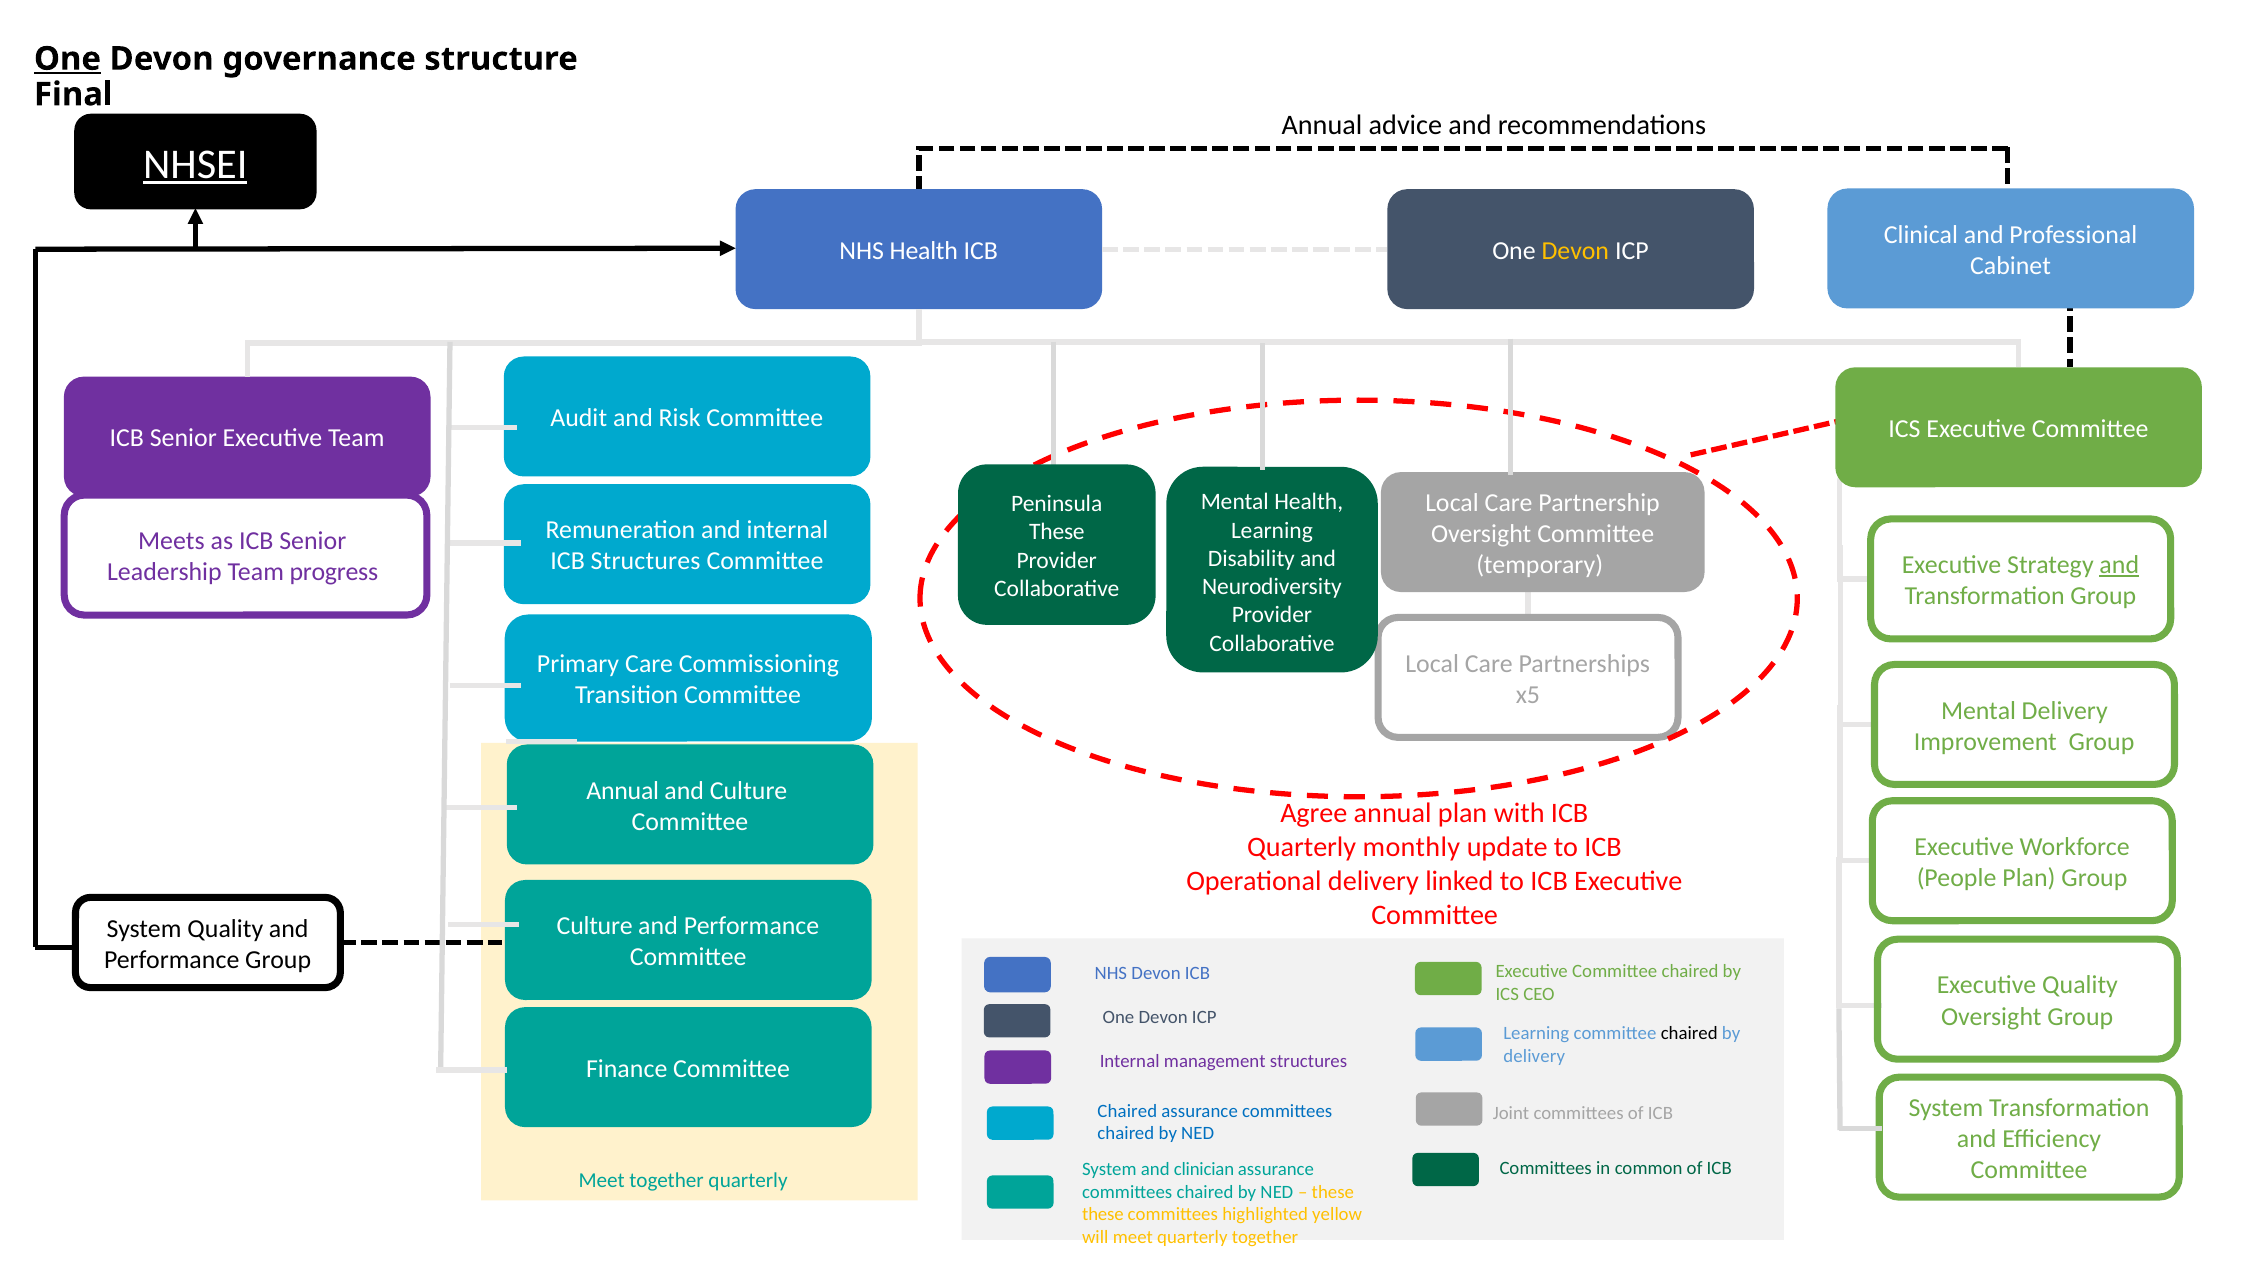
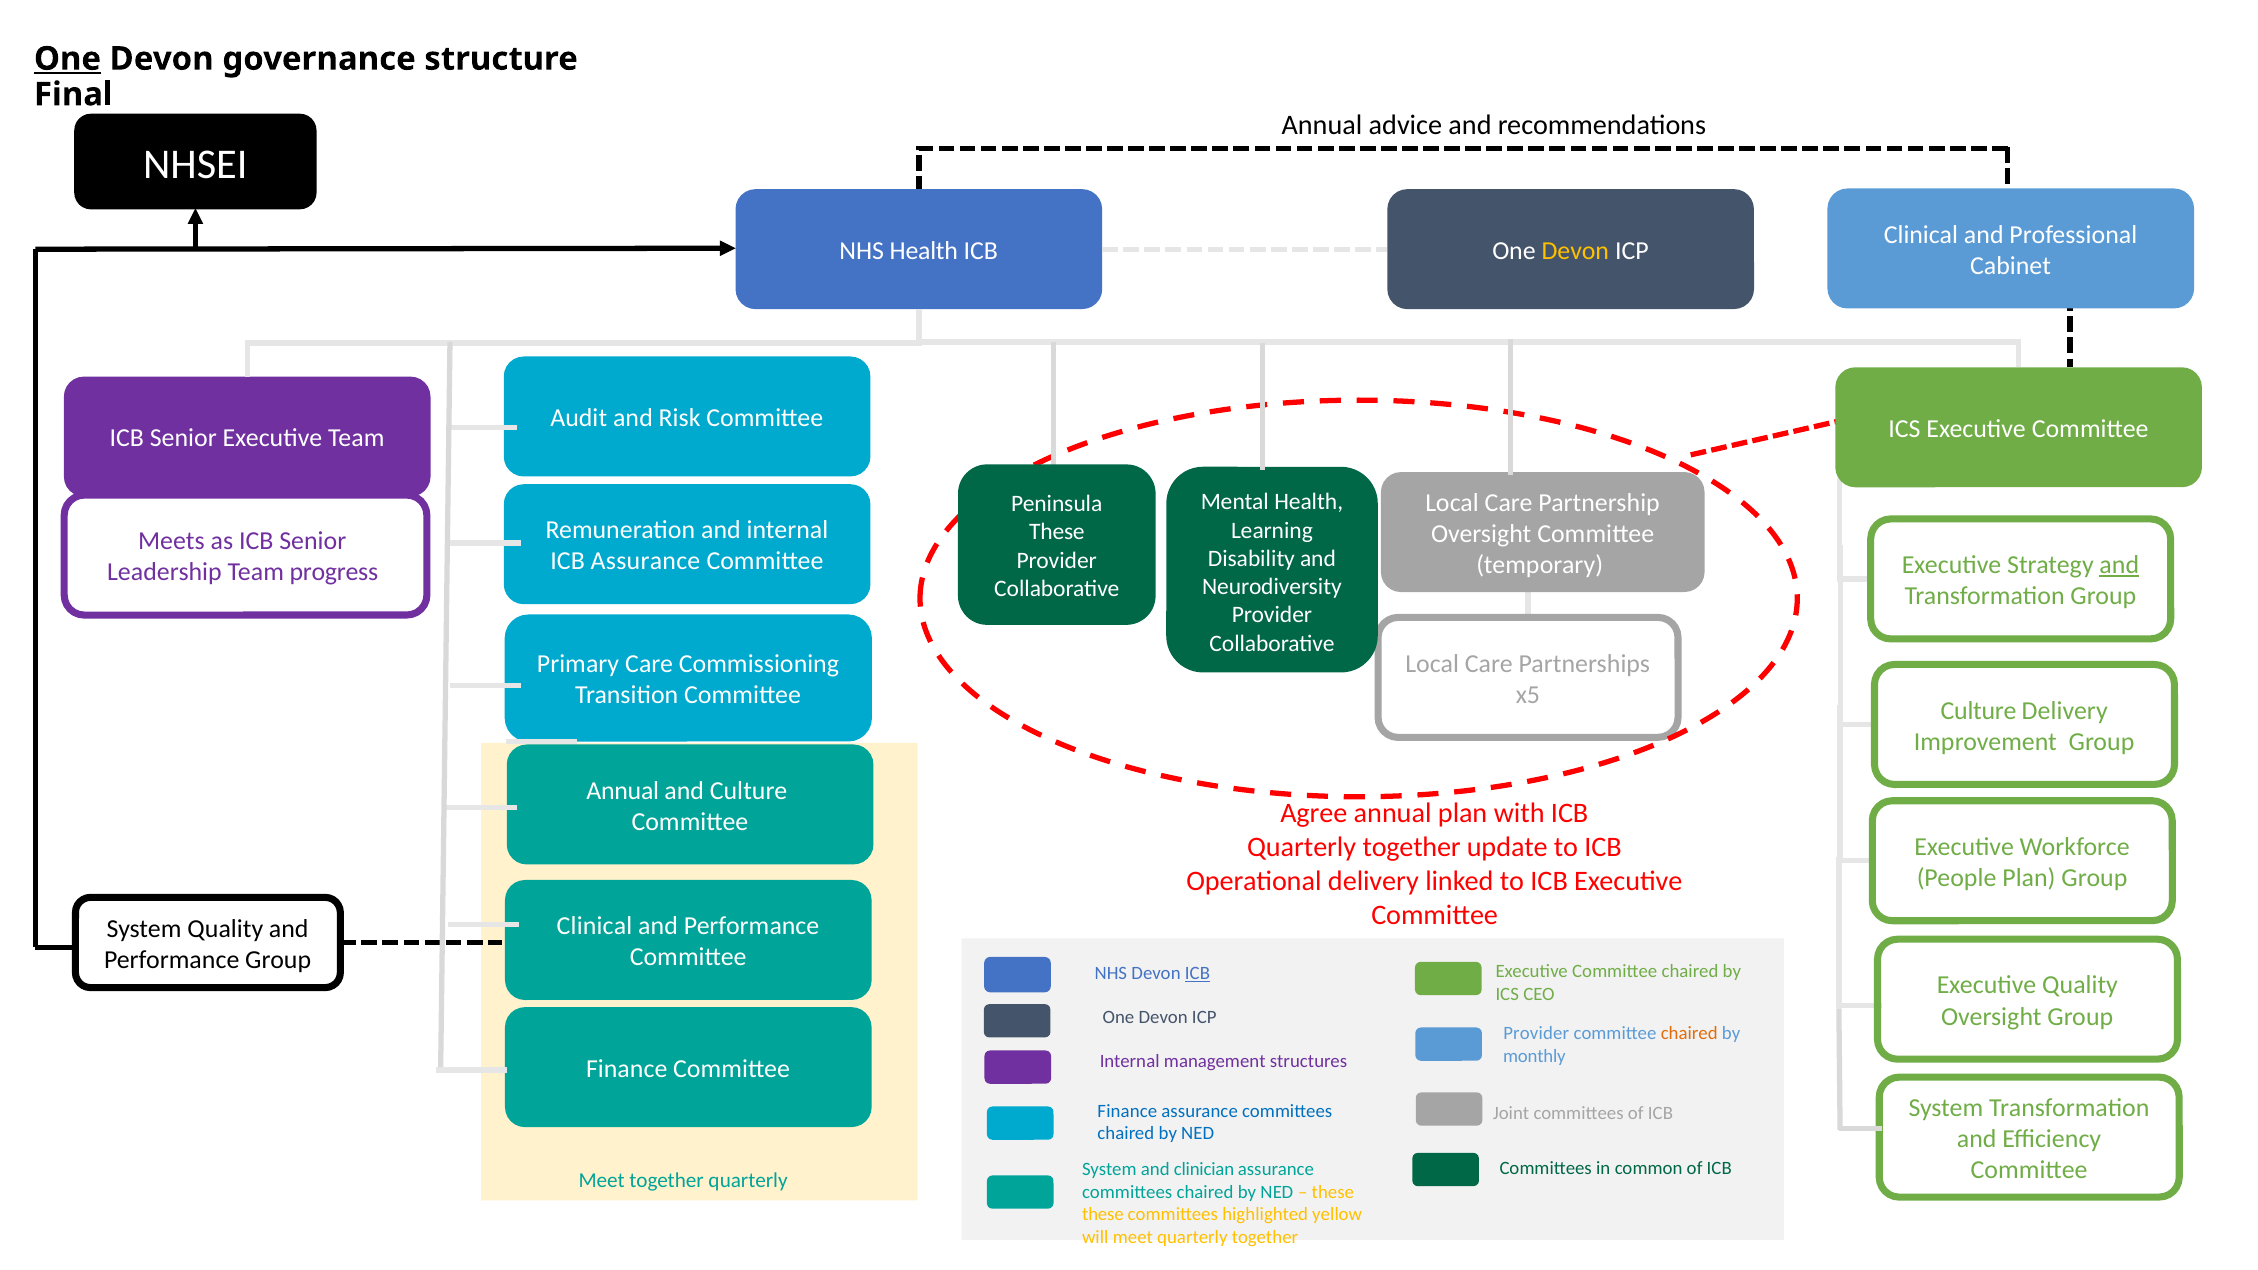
NHSEI underline: present -> none
ICB Structures: Structures -> Assurance
Mental at (1978, 711): Mental -> Culture
monthly at (1411, 848): monthly -> together
Culture at (595, 926): Culture -> Clinical
ICB at (1197, 973) underline: none -> present
Learning at (1536, 1034): Learning -> Provider
chaired at (1689, 1034) colour: black -> orange
delivery at (1534, 1056): delivery -> monthly
Chaired at (1127, 1111): Chaired -> Finance
